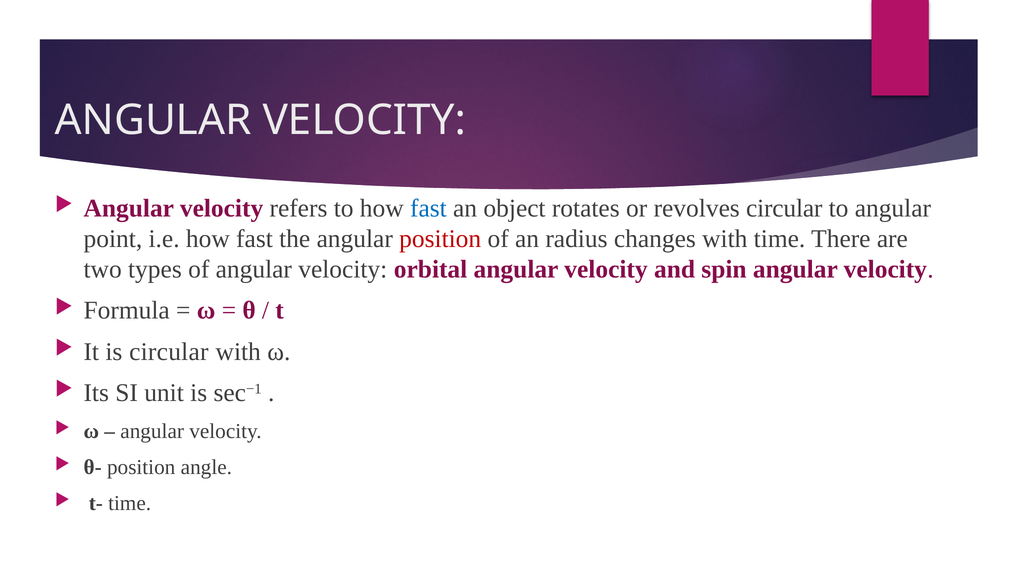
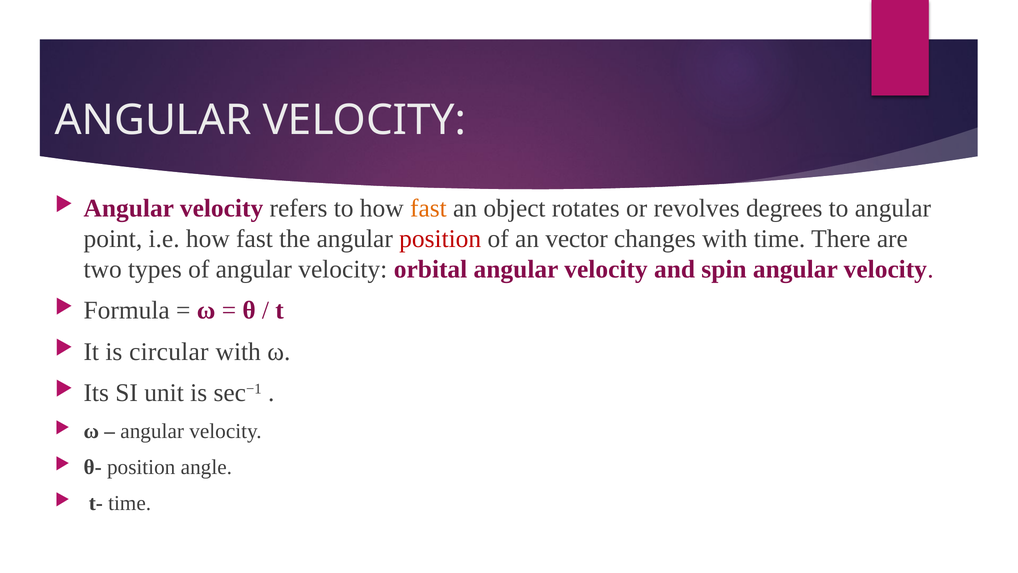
fast at (428, 208) colour: blue -> orange
revolves circular: circular -> degrees
radius: radius -> vector
